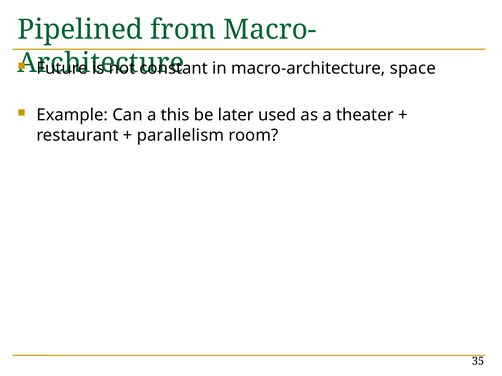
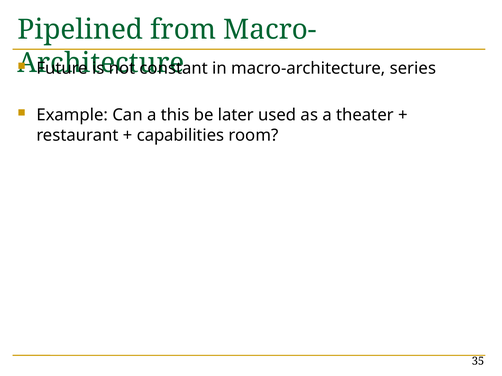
space: space -> series
parallelism: parallelism -> capabilities
